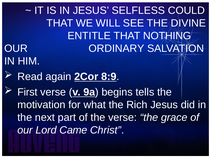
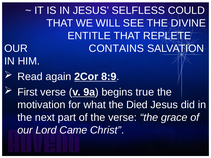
NOTHING: NOTHING -> REPLETE
ORDINARY: ORDINARY -> CONTAINS
tells: tells -> true
Rich: Rich -> Died
